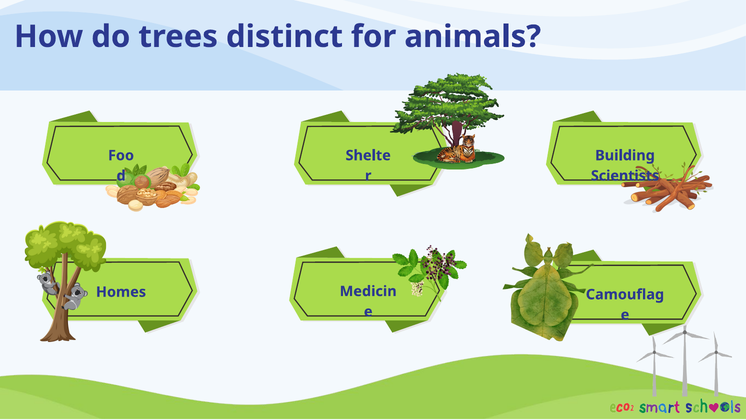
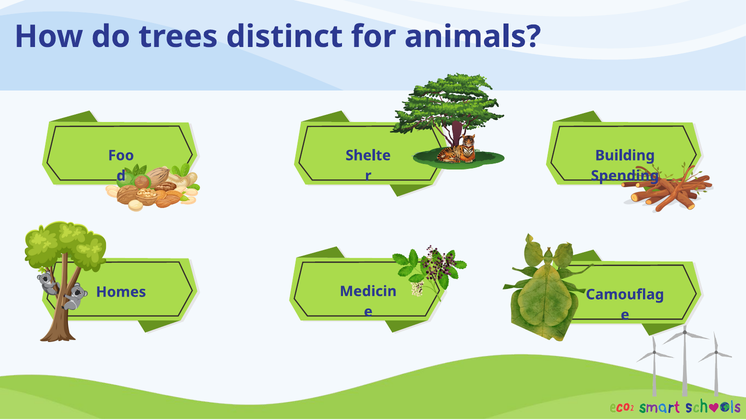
Scientists: Scientists -> Spending
